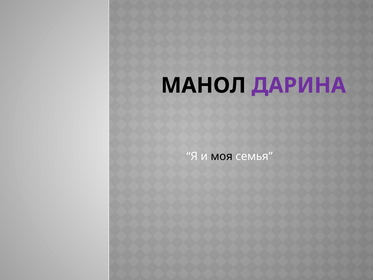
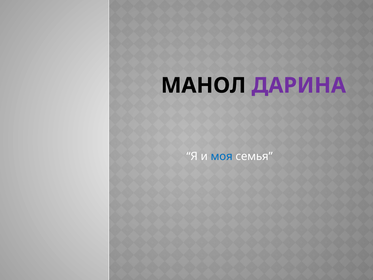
моя colour: black -> blue
